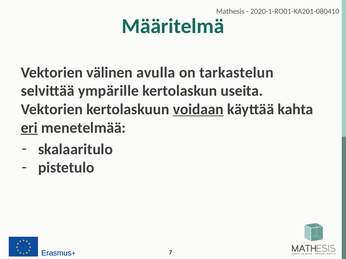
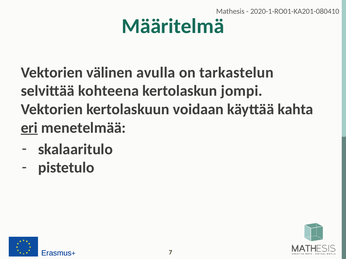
ympärille: ympärille -> kohteena
useita: useita -> jompi
voidaan underline: present -> none
